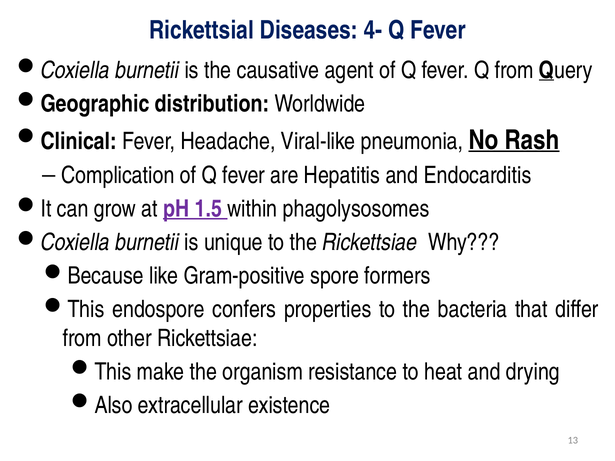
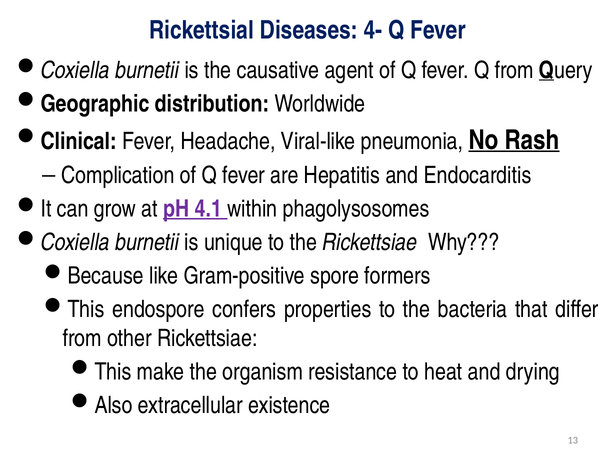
1.5: 1.5 -> 4.1
